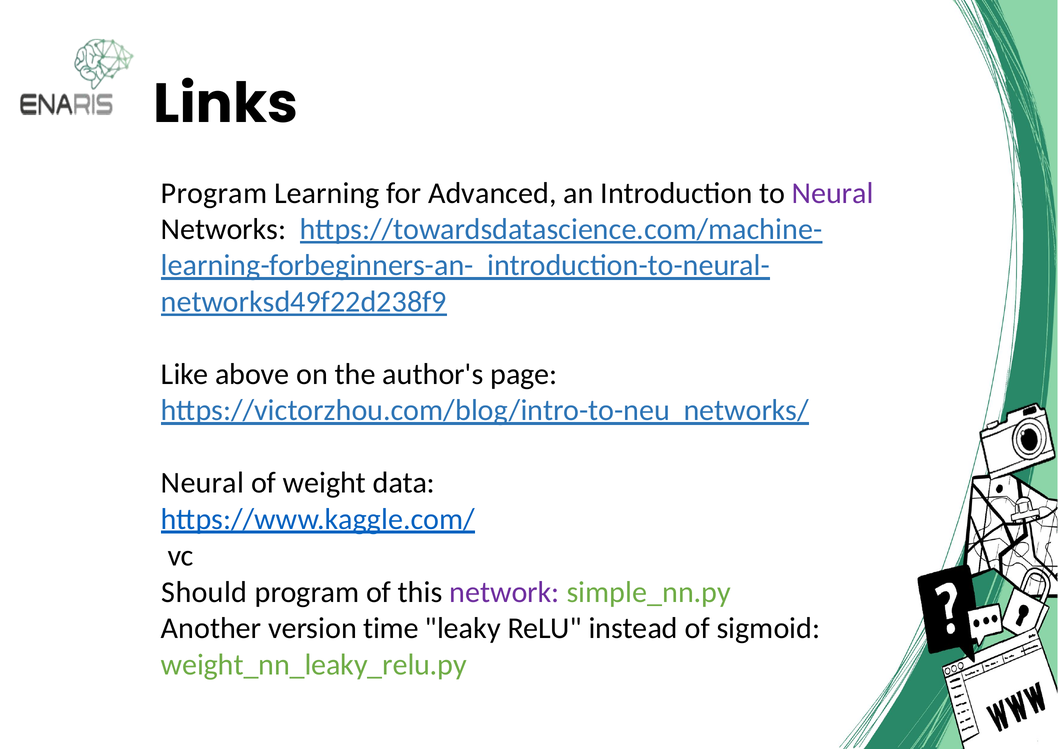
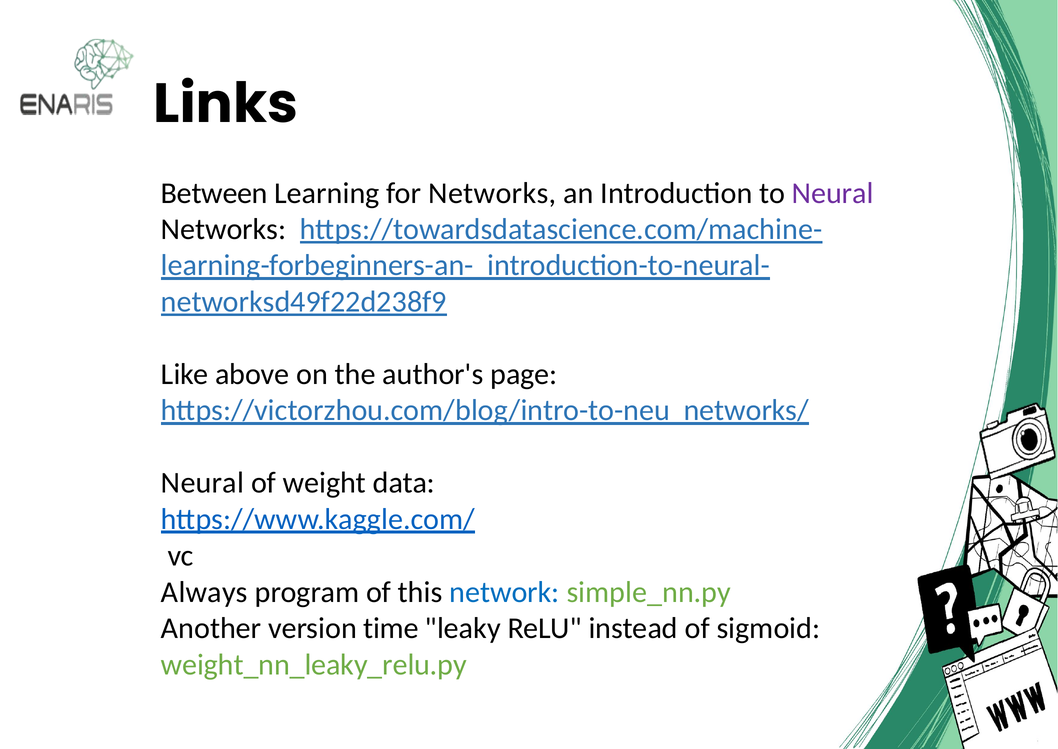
Program at (214, 193): Program -> Between
for Advanced: Advanced -> Networks
Should: Should -> Always
network colour: purple -> blue
